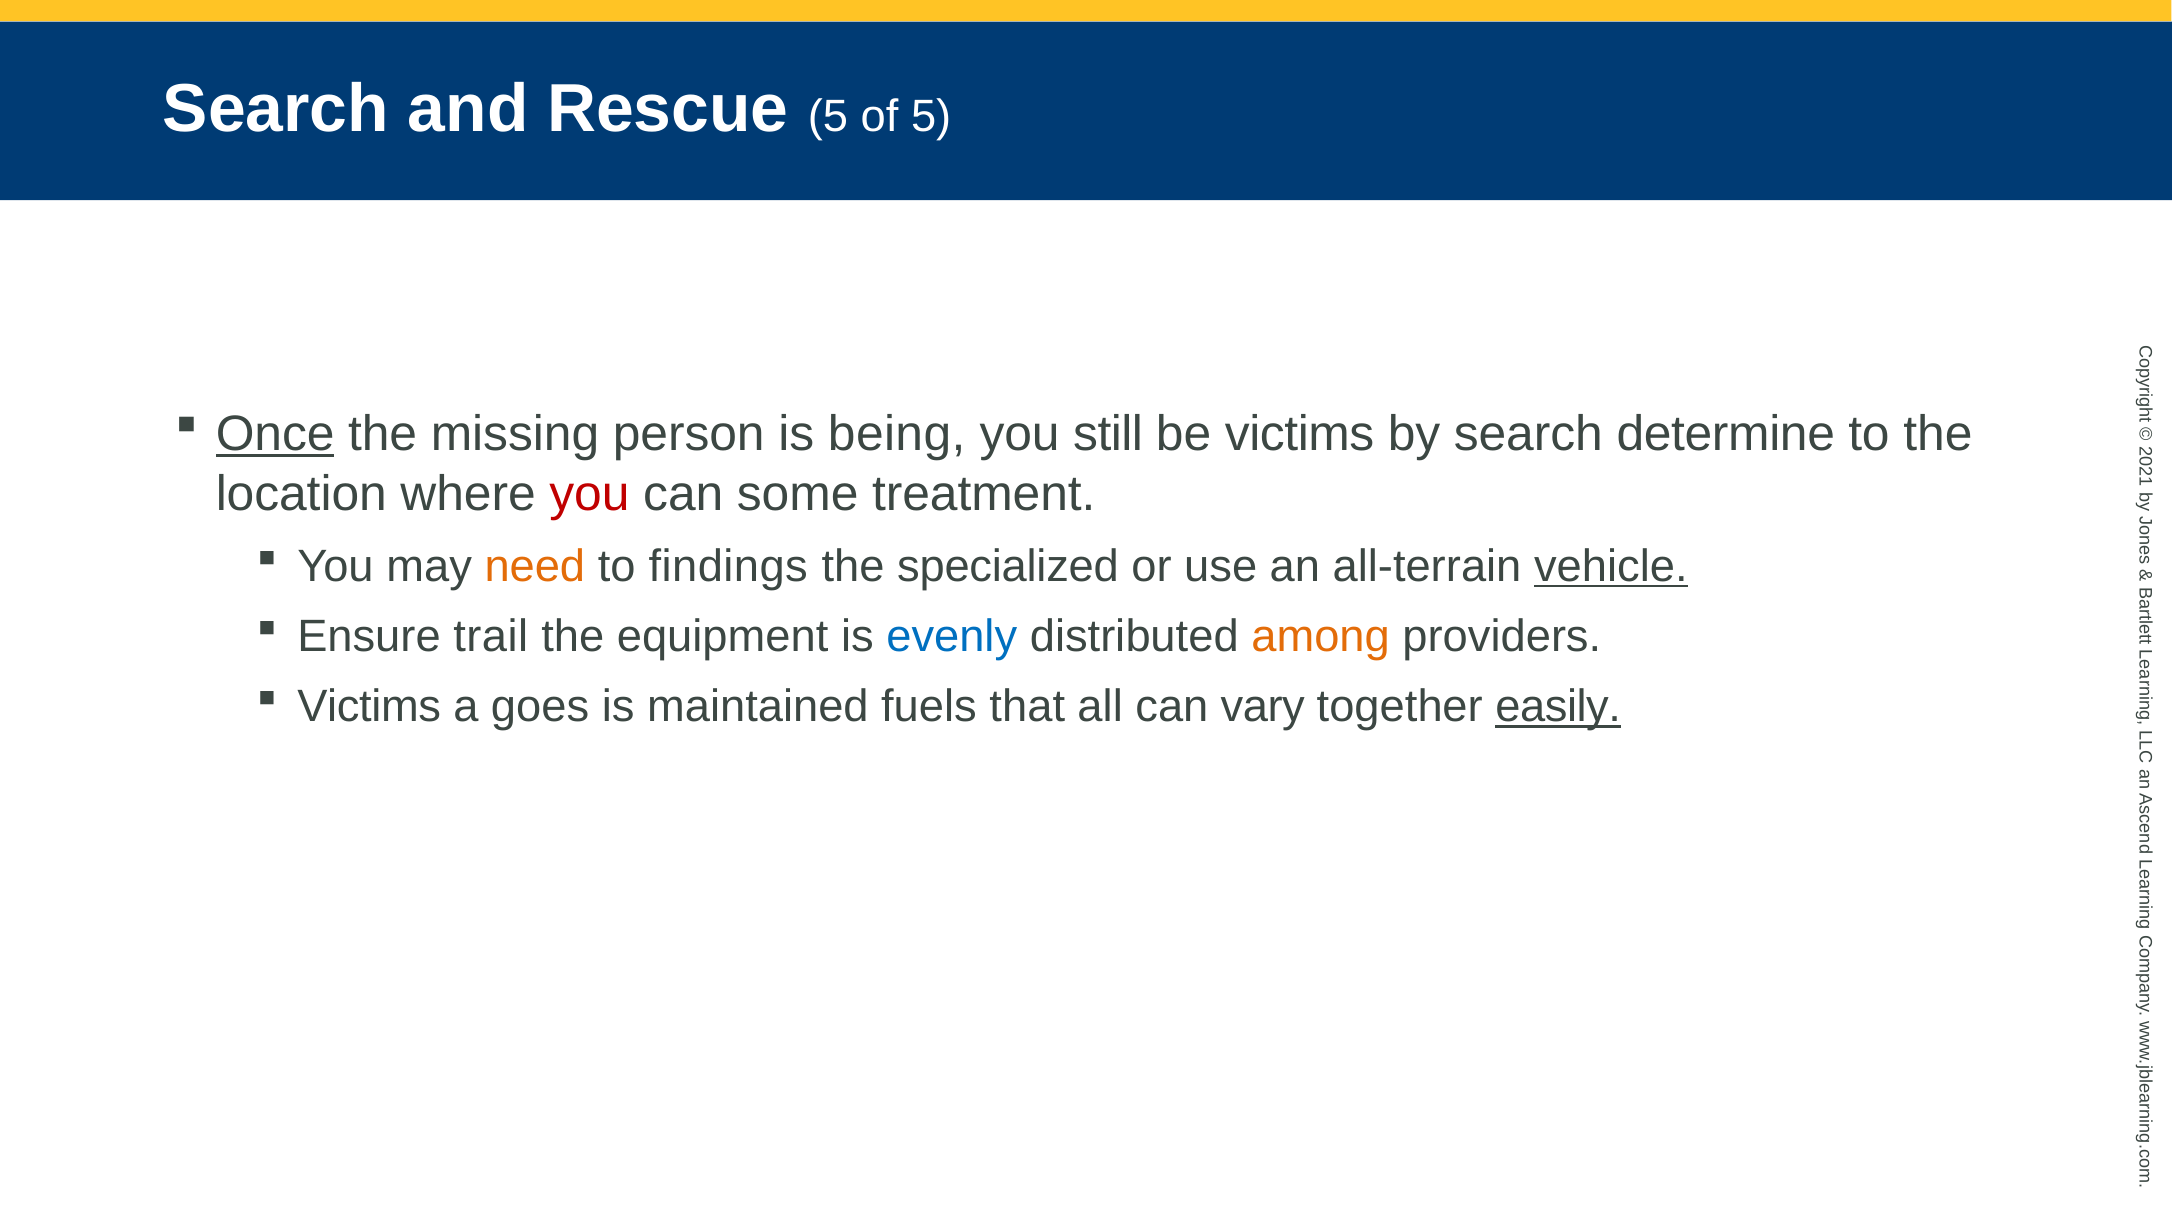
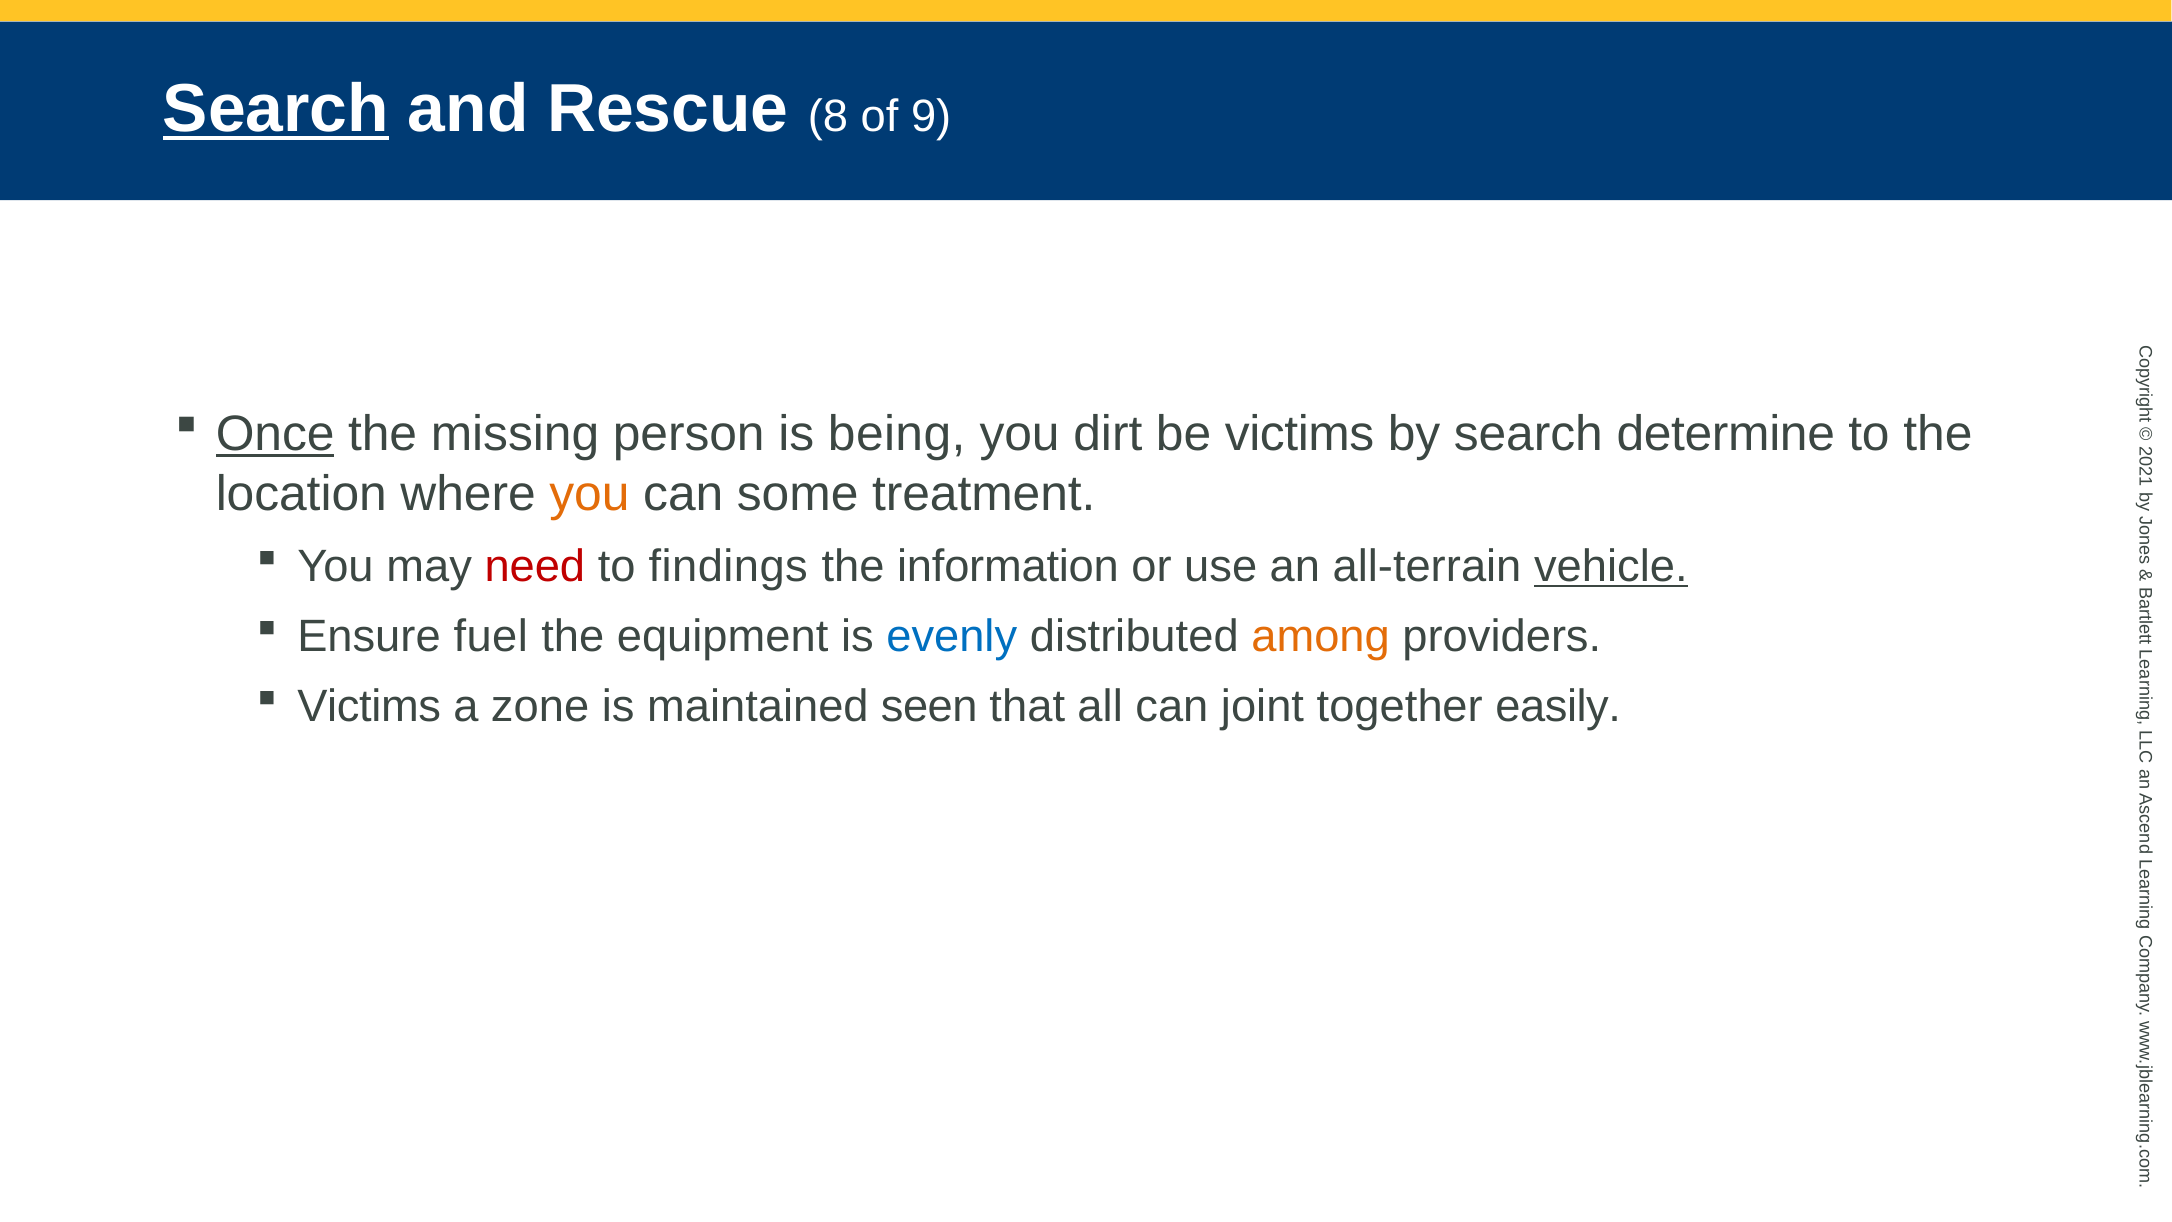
Search at (276, 109) underline: none -> present
Rescue 5: 5 -> 8
of 5: 5 -> 9
still: still -> dirt
you at (589, 494) colour: red -> orange
need colour: orange -> red
specialized: specialized -> information
trail: trail -> fuel
goes: goes -> zone
fuels: fuels -> seen
vary: vary -> joint
easily underline: present -> none
